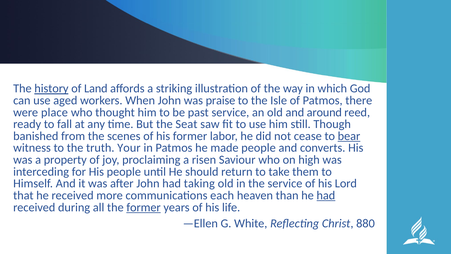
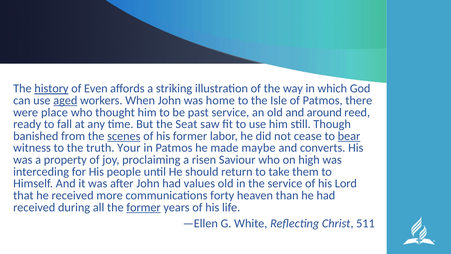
Land: Land -> Even
aged underline: none -> present
praise: praise -> home
scenes underline: none -> present
made people: people -> maybe
taking: taking -> values
each: each -> forty
had at (326, 195) underline: present -> none
880: 880 -> 511
